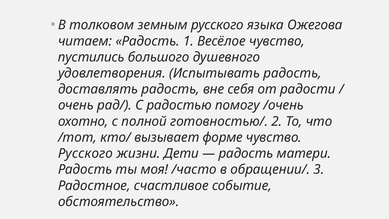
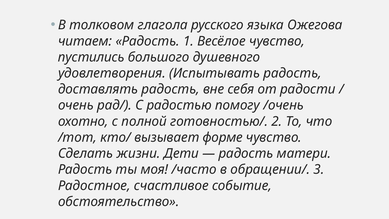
земным: земным -> глагола
Русского at (85, 153): Русского -> Сделать
